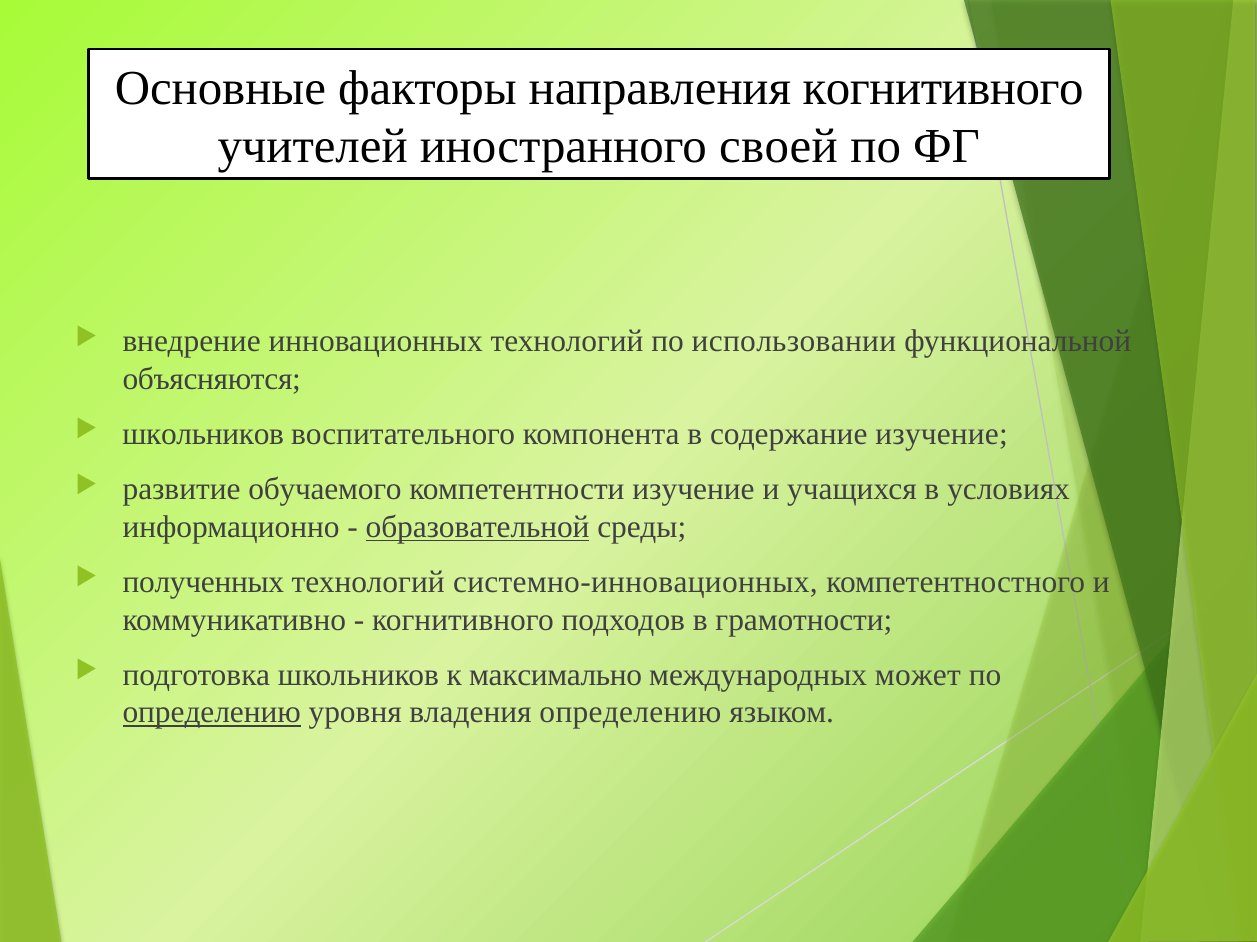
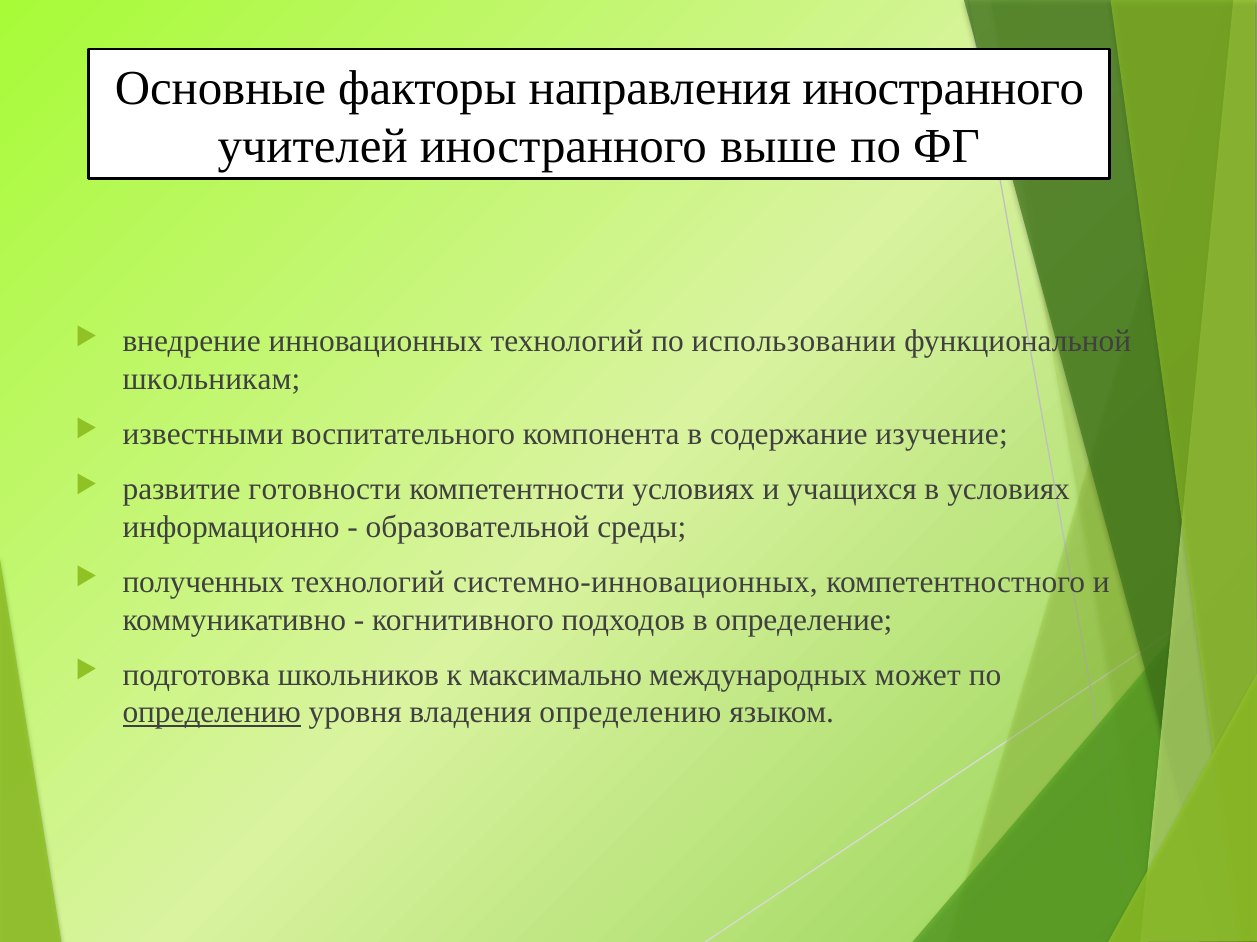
направления когнитивного: когнитивного -> иностранного
своей: своей -> выше
объясняются: объясняются -> школьникам
школьников at (203, 434): школьников -> известными
обучаемого: обучаемого -> готовности
компетентности изучение: изучение -> условиях
образовательной underline: present -> none
грамотности: грамотности -> определение
